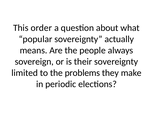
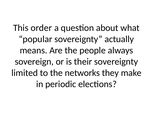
problems: problems -> networks
